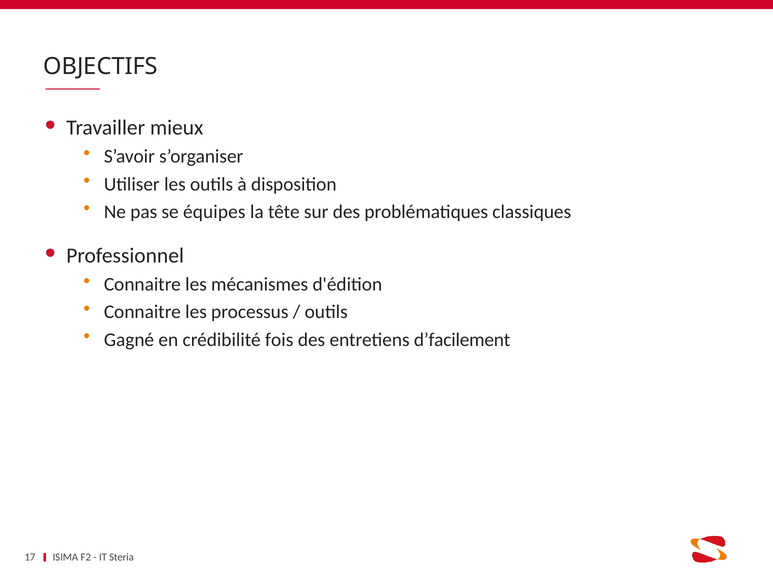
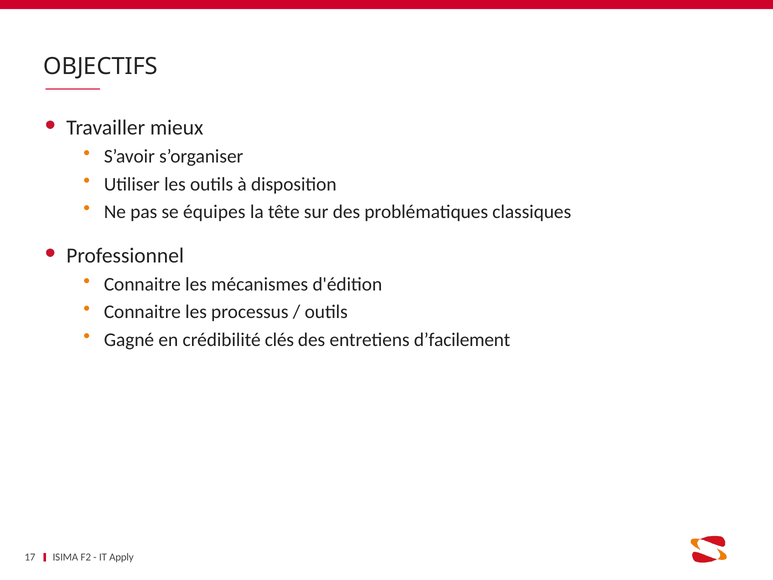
fois: fois -> clés
Steria: Steria -> Apply
